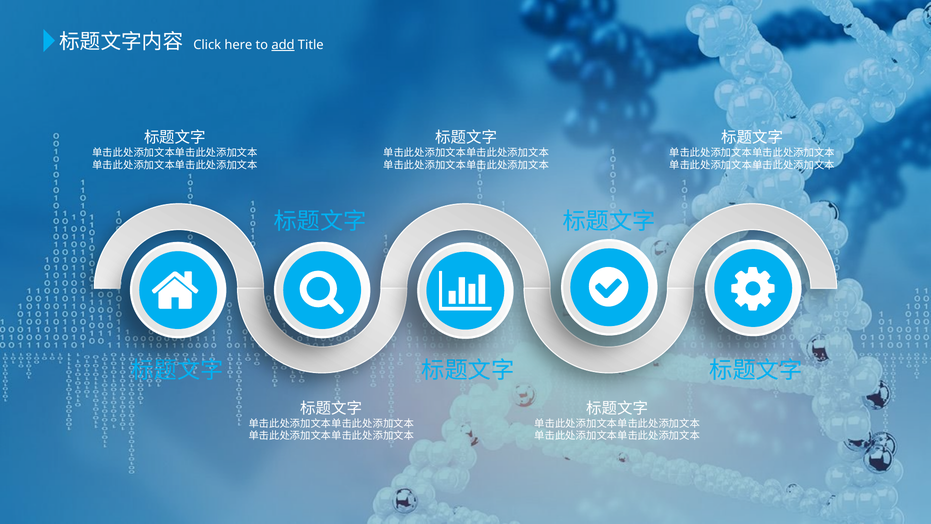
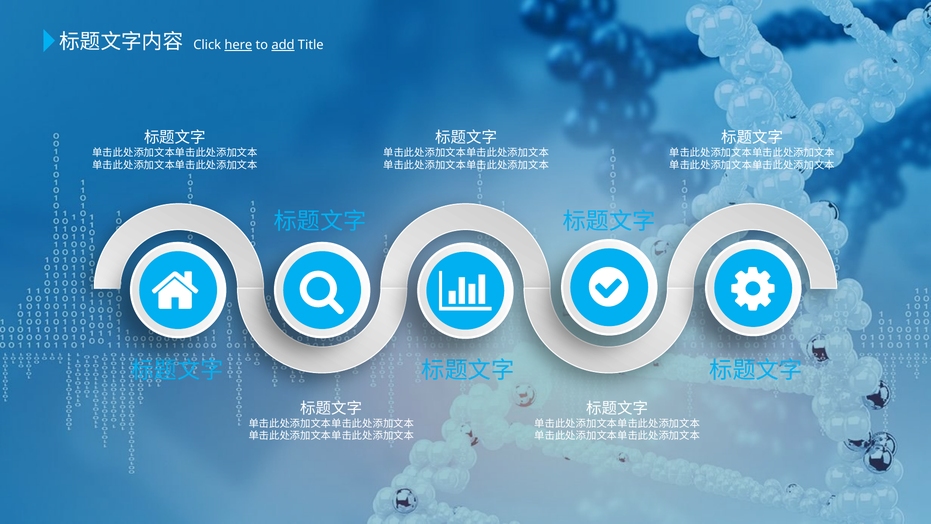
here underline: none -> present
